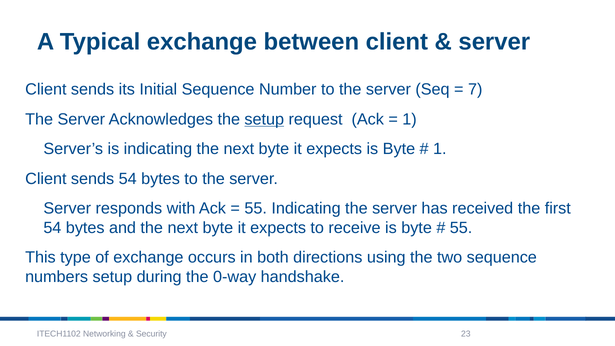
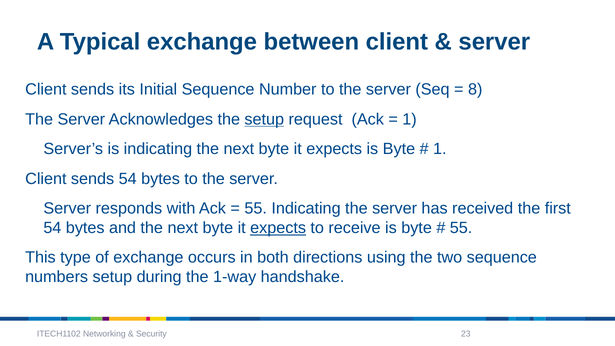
7: 7 -> 8
expects at (278, 228) underline: none -> present
0-way: 0-way -> 1-way
